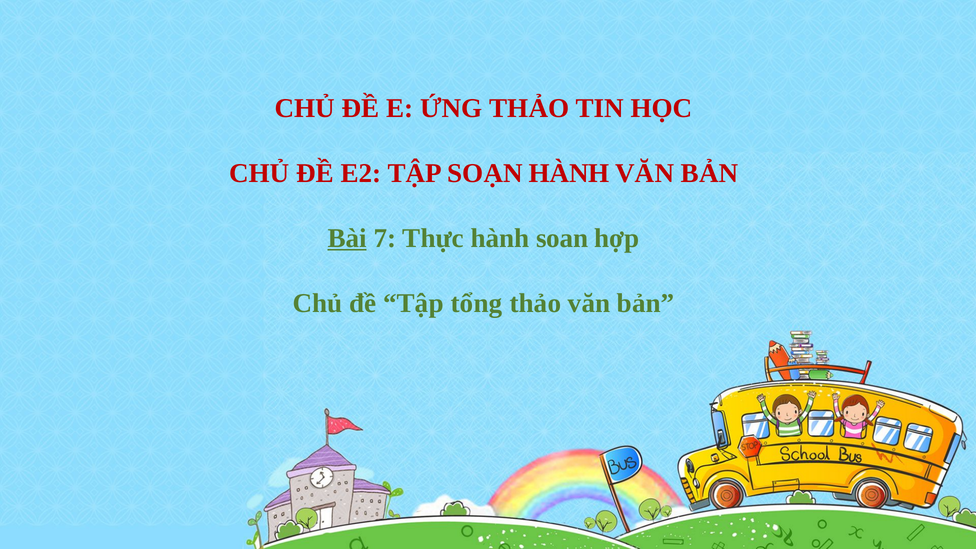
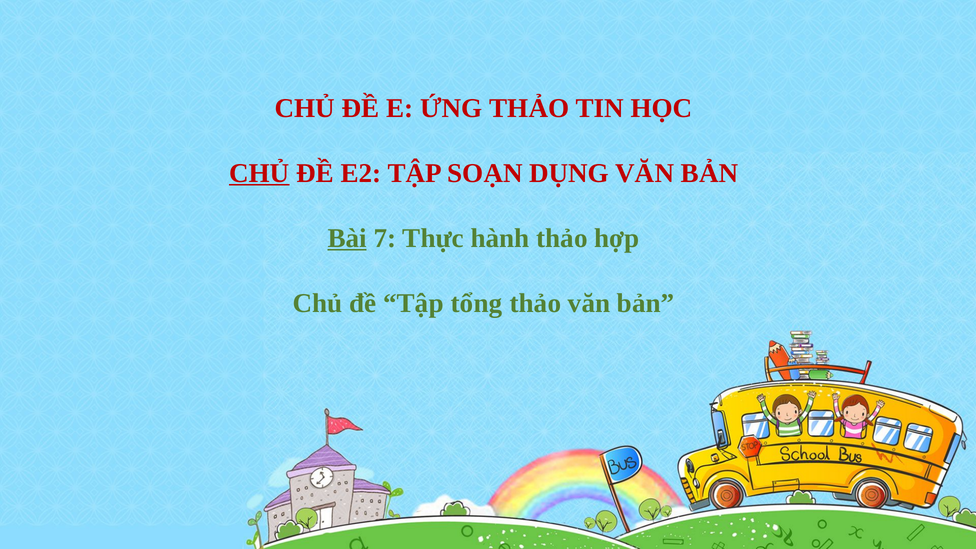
CHỦ at (259, 173) underline: none -> present
SOẠN HÀNH: HÀNH -> DỤNG
hành soan: soan -> thảo
